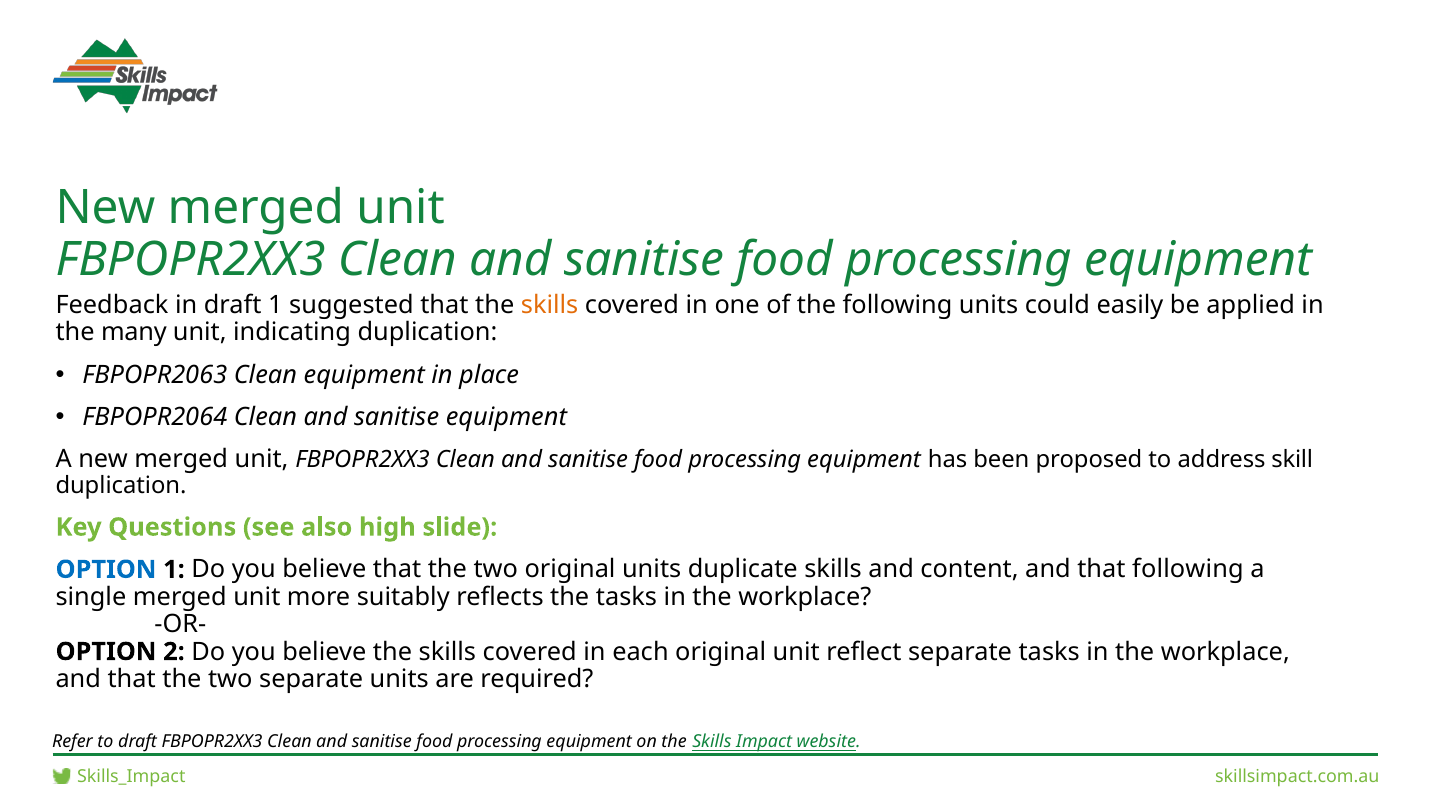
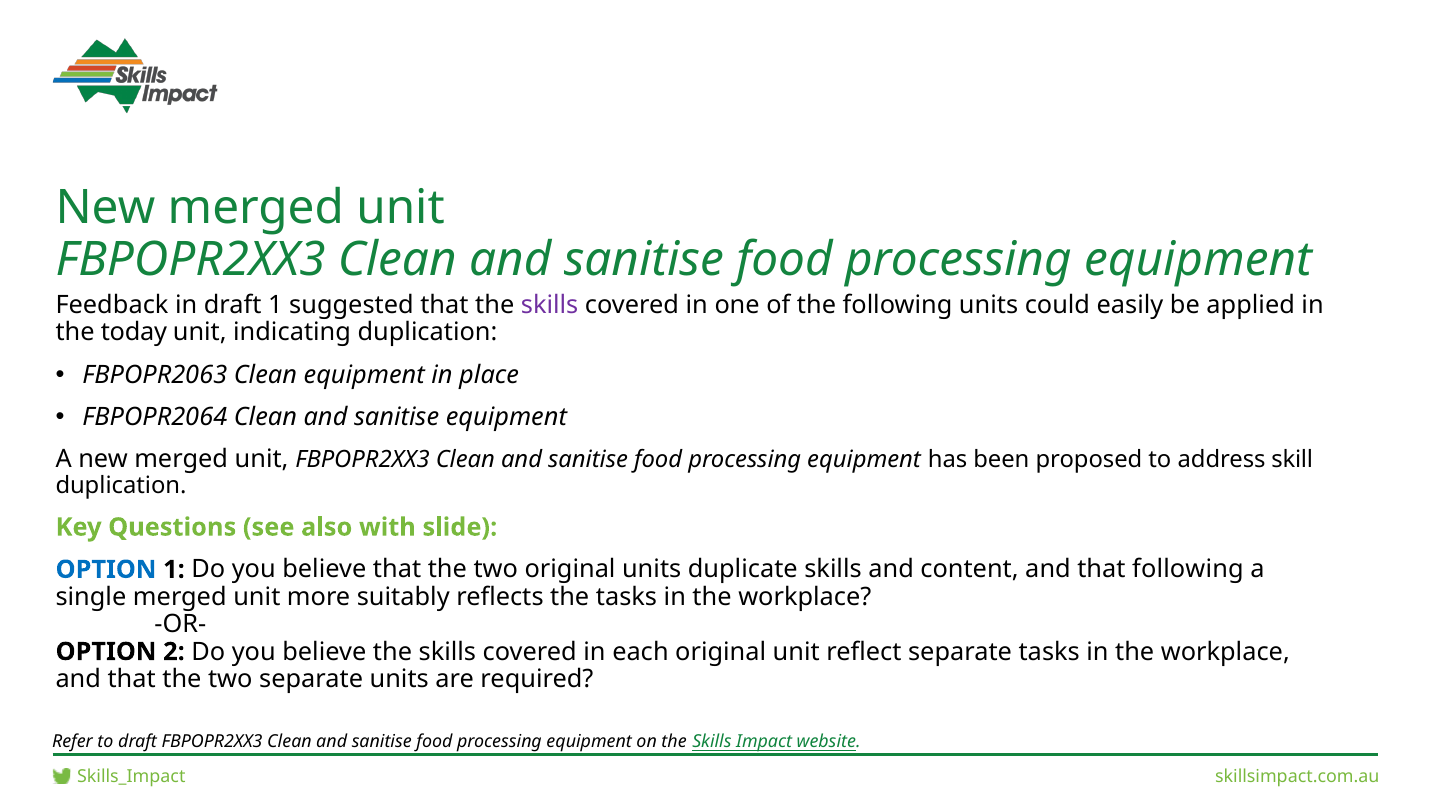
skills at (550, 305) colour: orange -> purple
many: many -> today
high: high -> with
